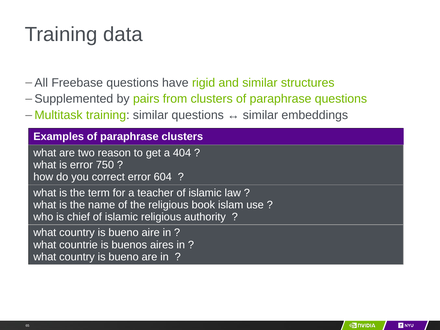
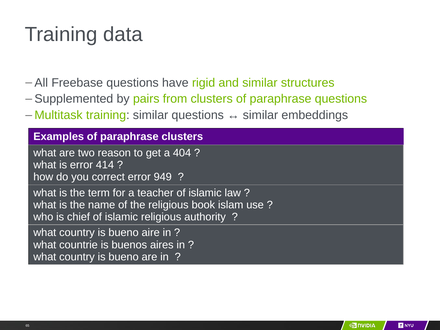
750: 750 -> 414
604: 604 -> 949
